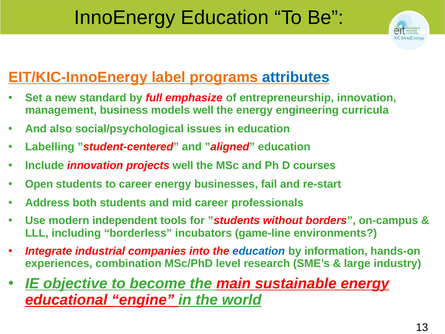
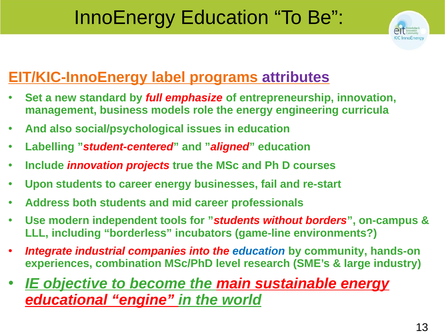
attributes colour: blue -> purple
models well: well -> role
projects well: well -> true
Open: Open -> Upon
information: information -> community
